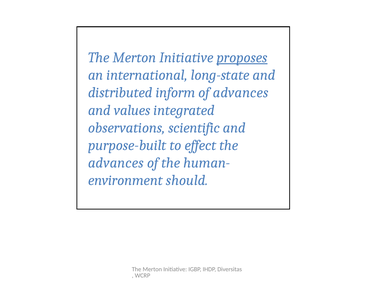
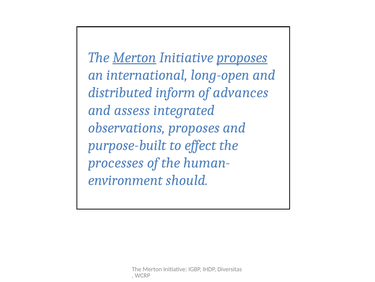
Merton at (134, 57) underline: none -> present
long-state: long-state -> long-open
values: values -> assess
observations scientific: scientific -> proposes
advances at (116, 162): advances -> processes
